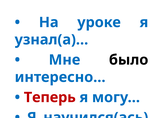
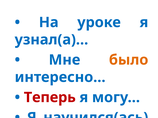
было colour: black -> orange
